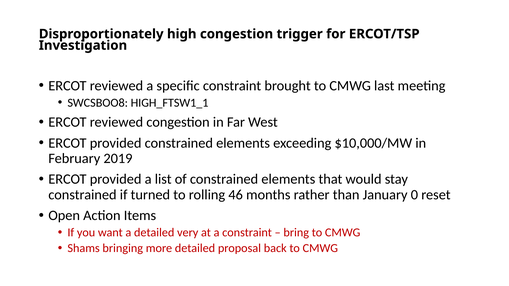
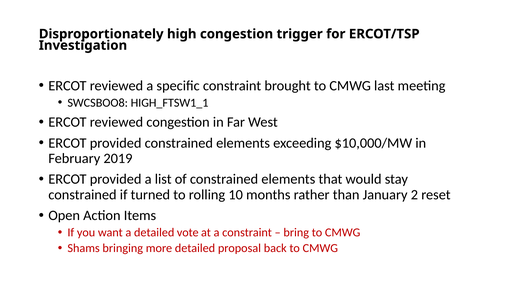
46: 46 -> 10
0: 0 -> 2
very: very -> vote
